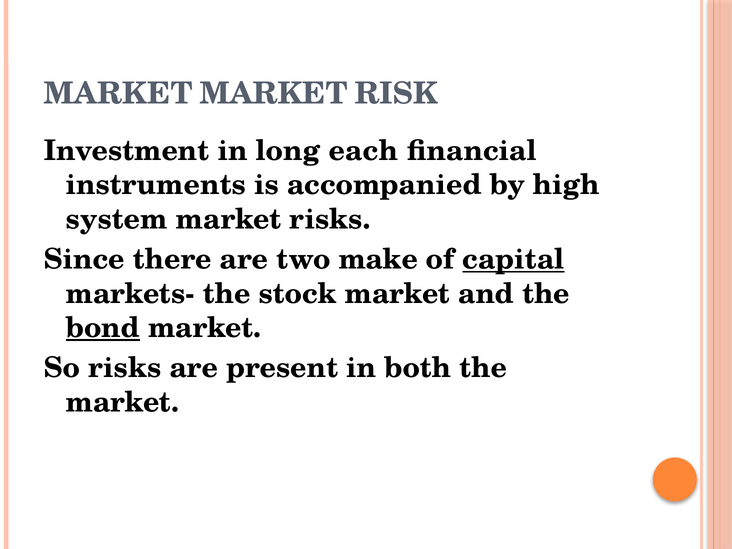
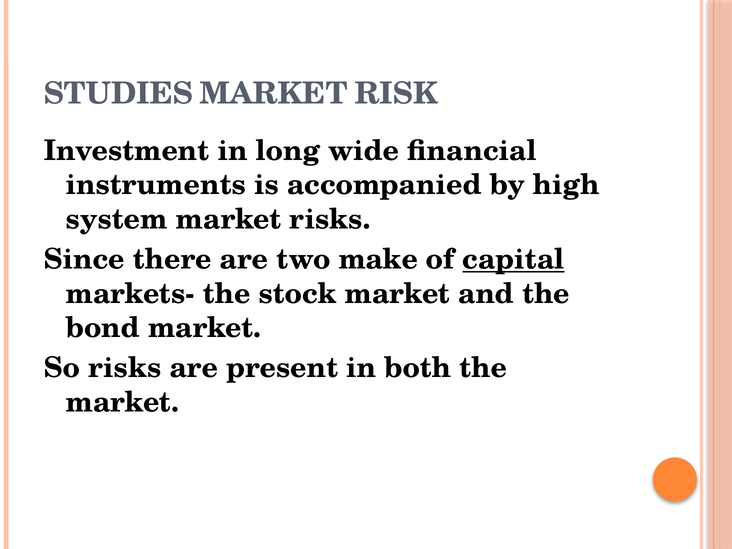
MARKET at (118, 94): MARKET -> STUDIES
each: each -> wide
bond underline: present -> none
